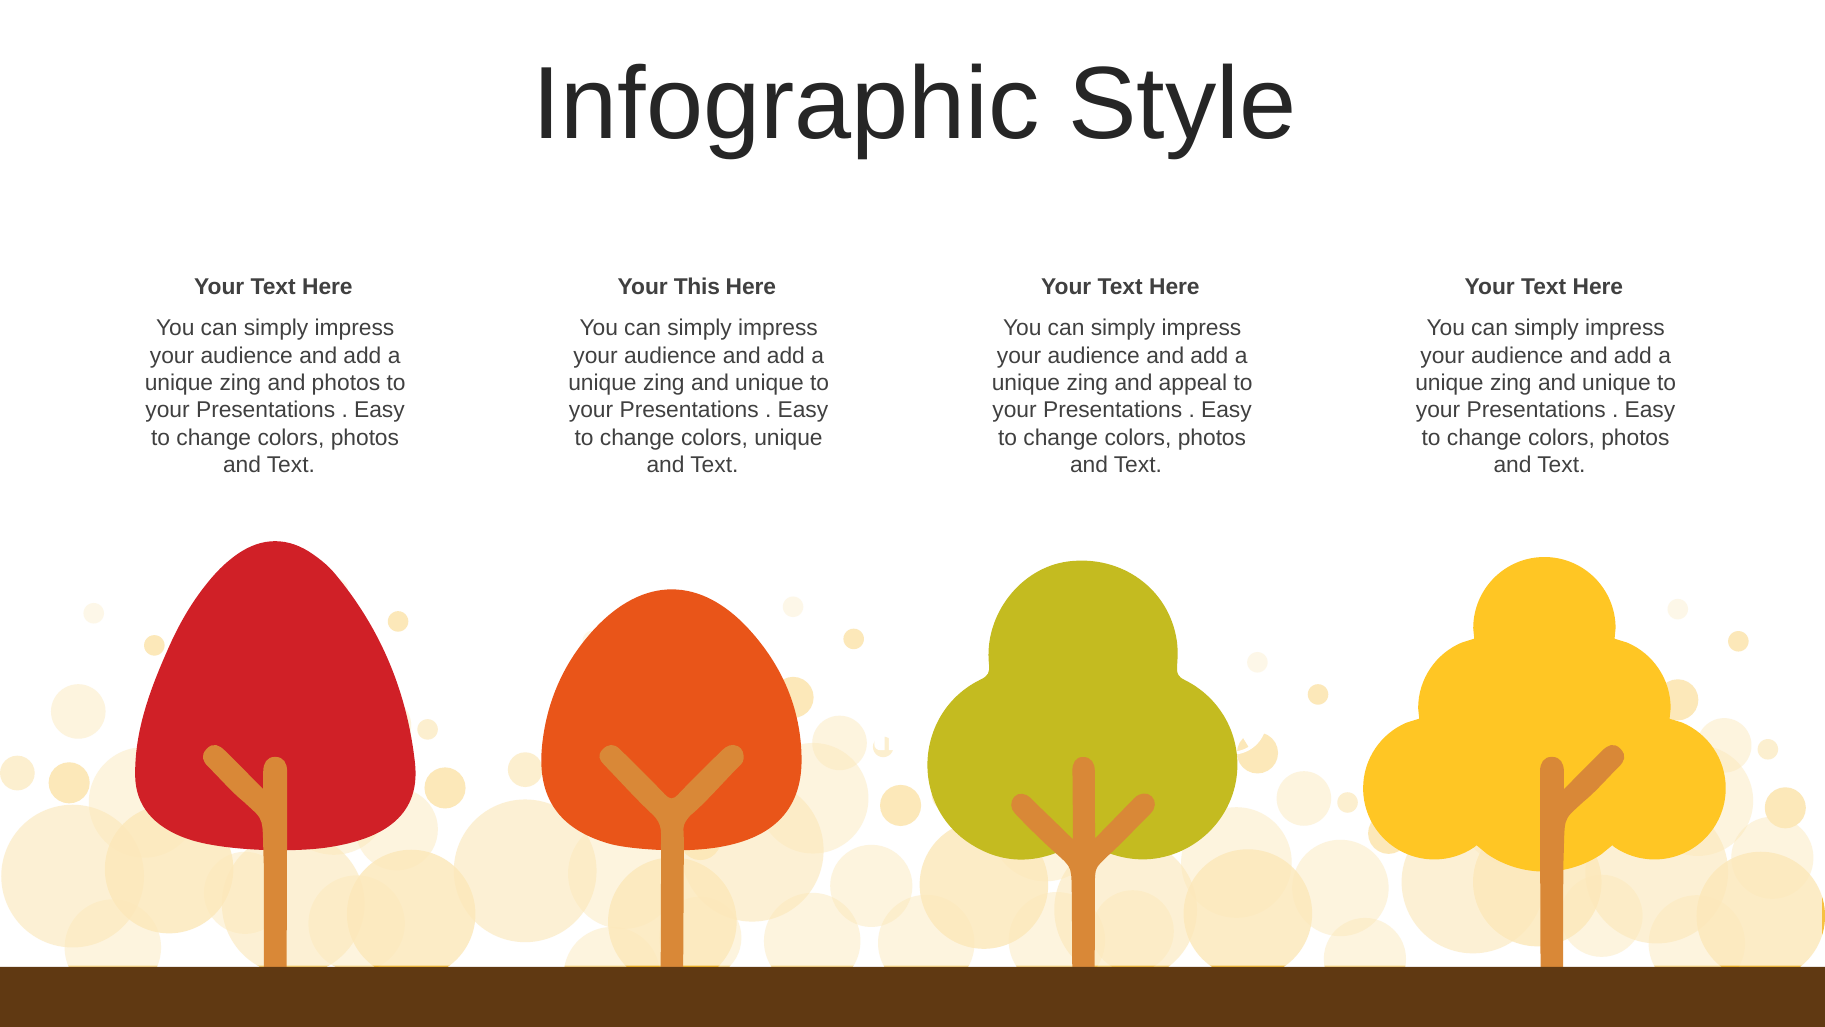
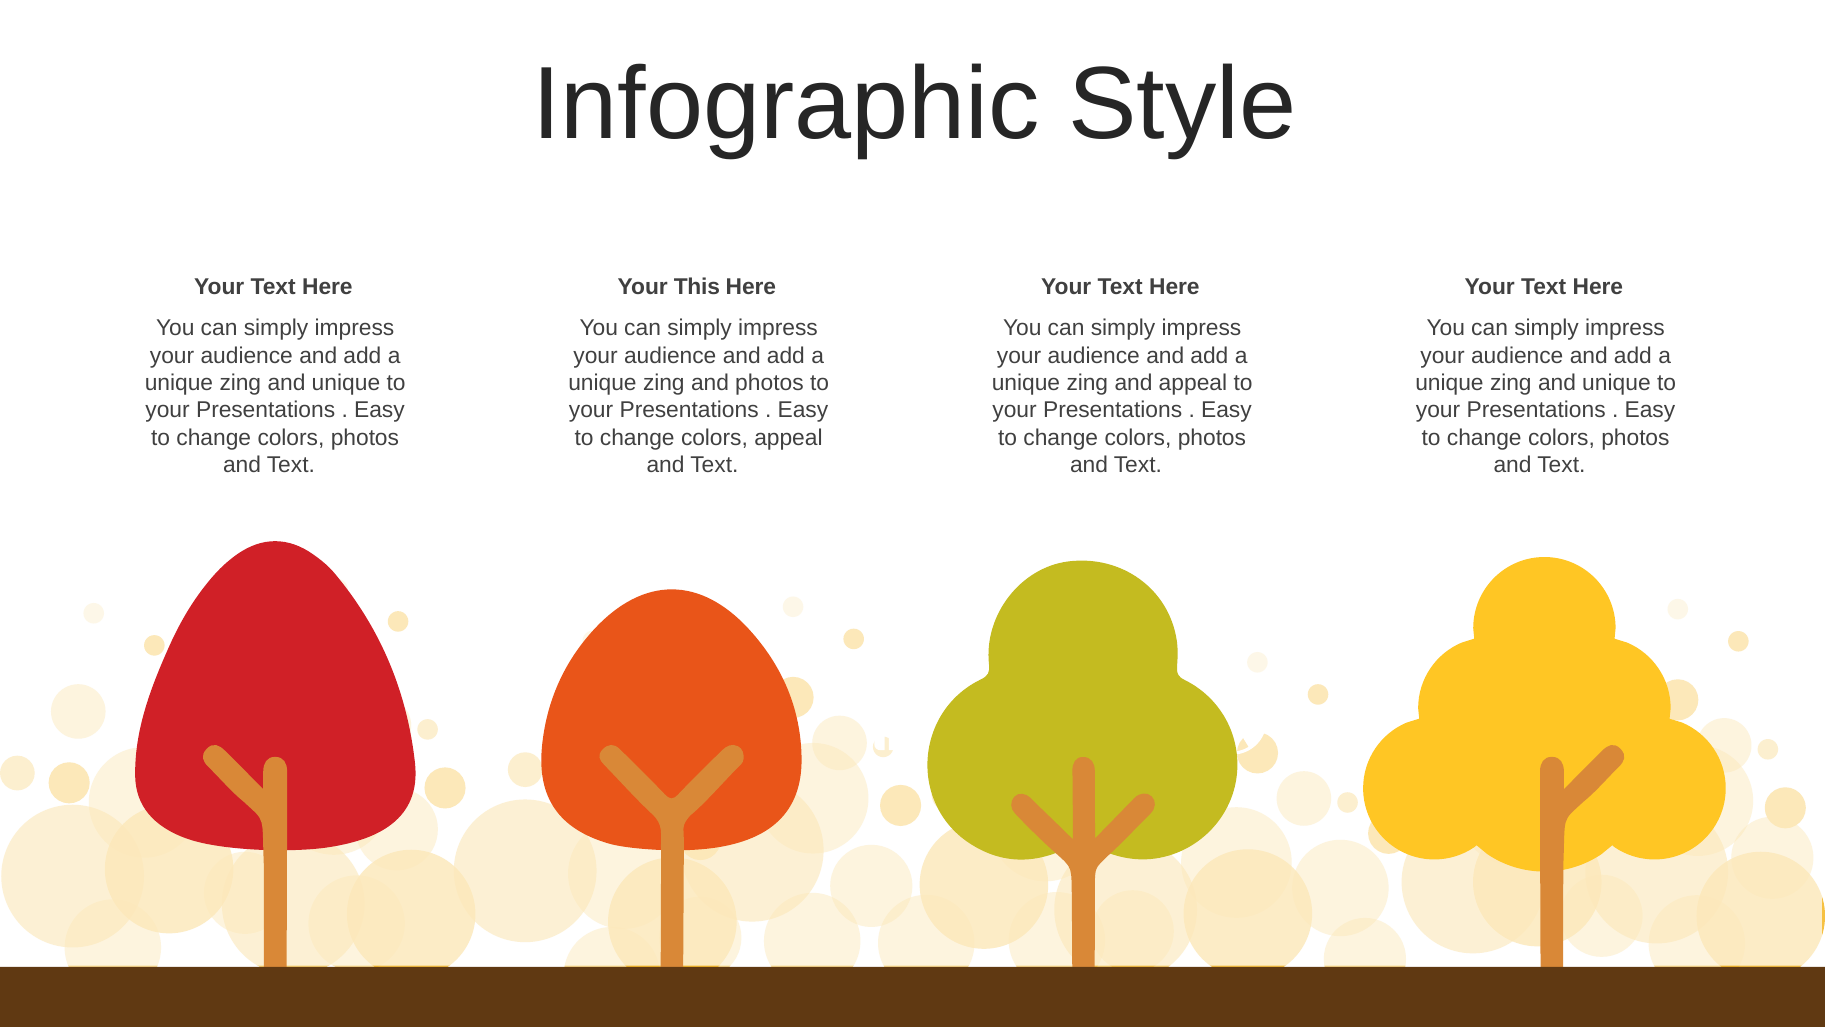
photos at (346, 383): photos -> unique
unique at (770, 383): unique -> photos
colors unique: unique -> appeal
